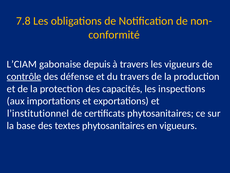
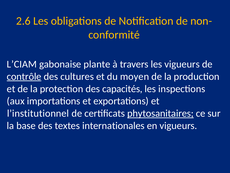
7.8: 7.8 -> 2.6
depuis: depuis -> plante
défense: défense -> cultures
du travers: travers -> moyen
phytosanitaires at (160, 113) underline: none -> present
textes phytosanitaires: phytosanitaires -> internationales
